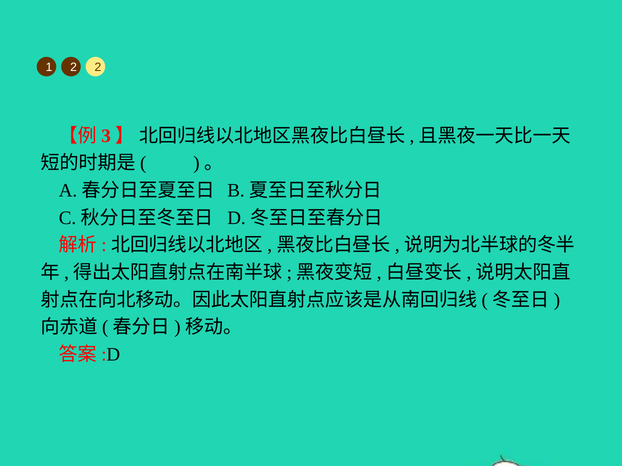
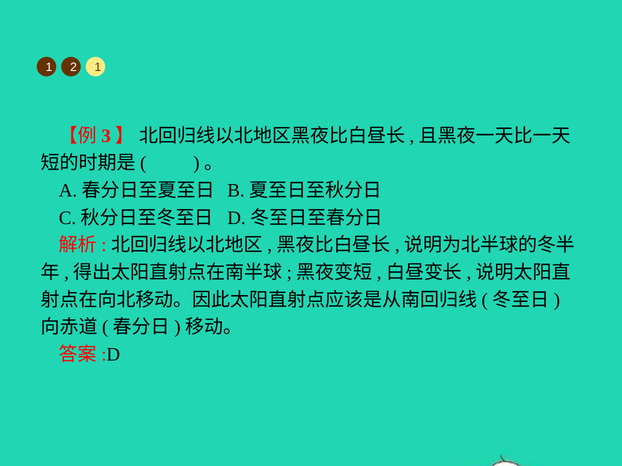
2 2: 2 -> 1
